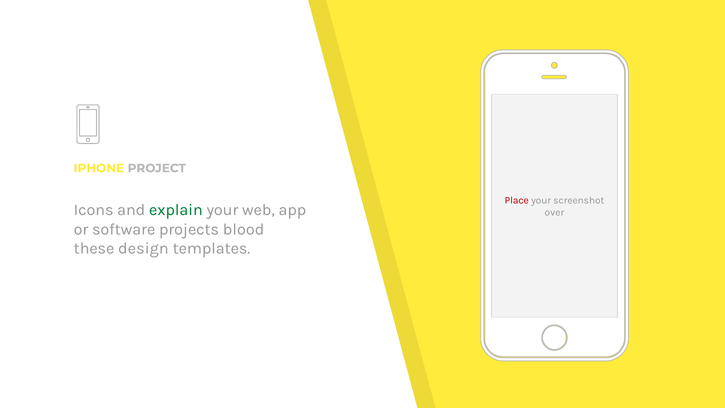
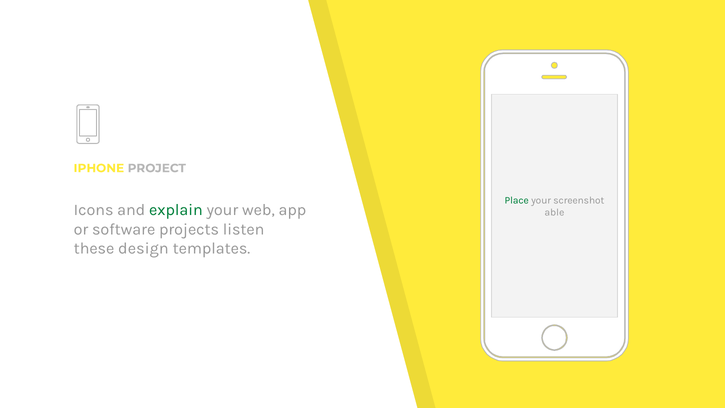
Place colour: red -> green
over: over -> able
blood: blood -> listen
